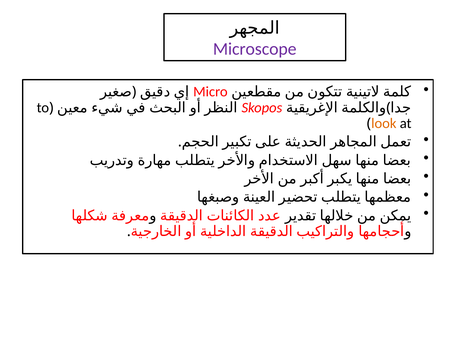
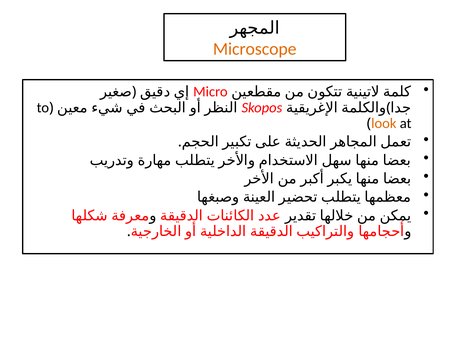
Microscope colour: purple -> orange
